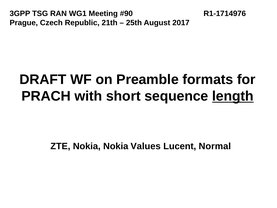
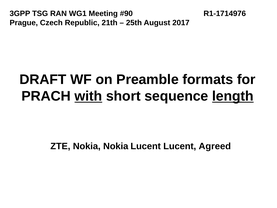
with underline: none -> present
Nokia Values: Values -> Lucent
Normal: Normal -> Agreed
